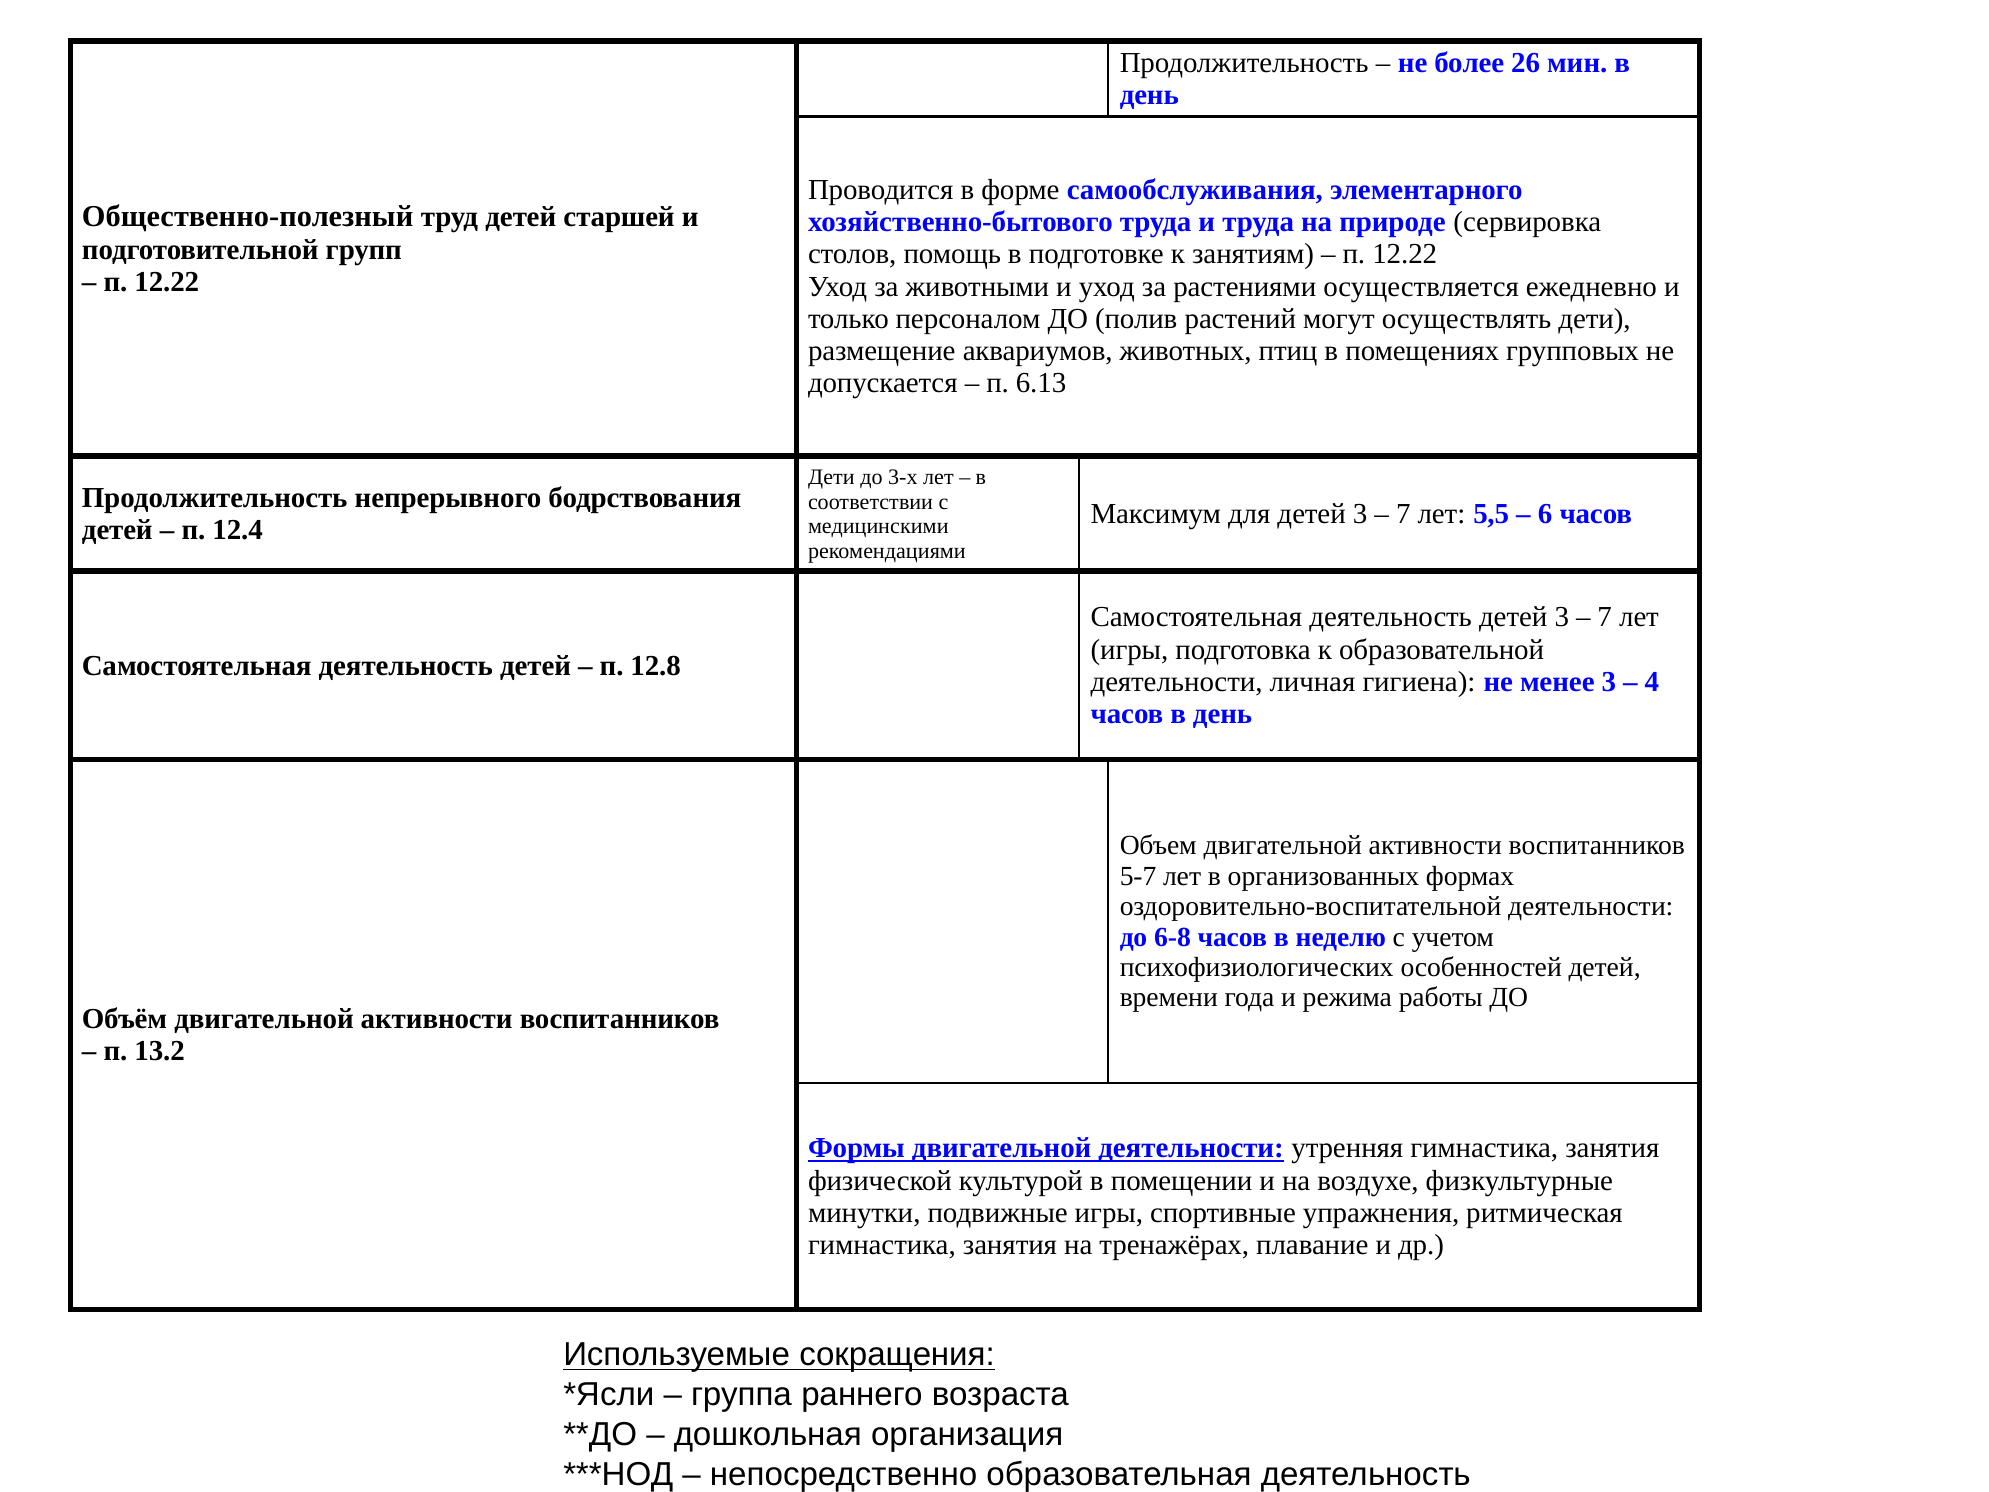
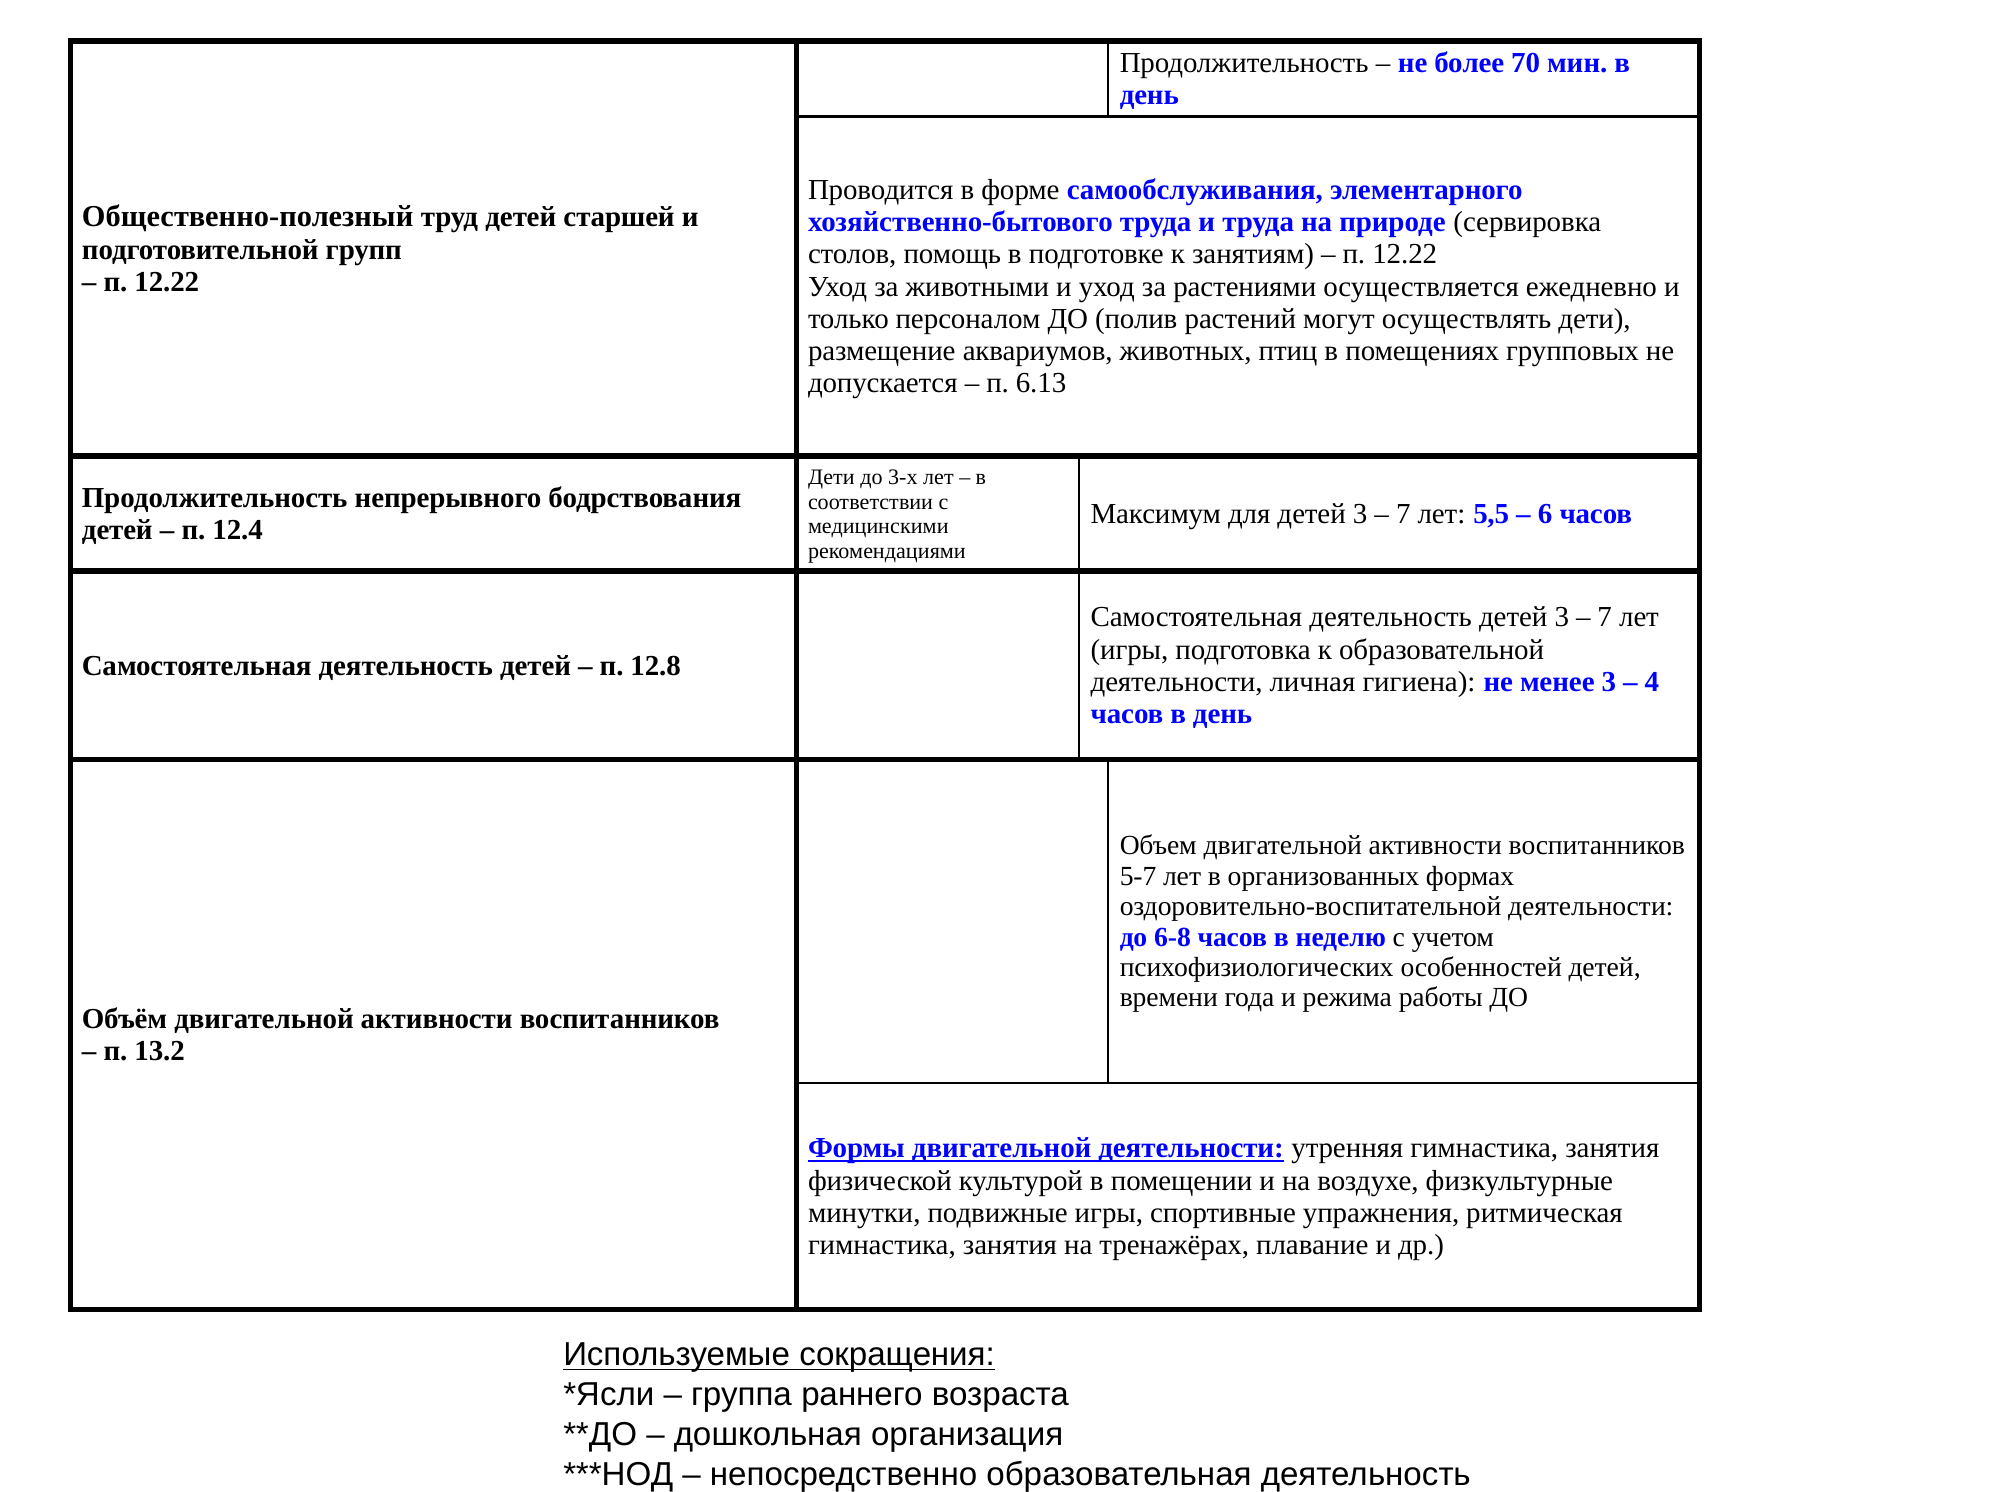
26: 26 -> 70
